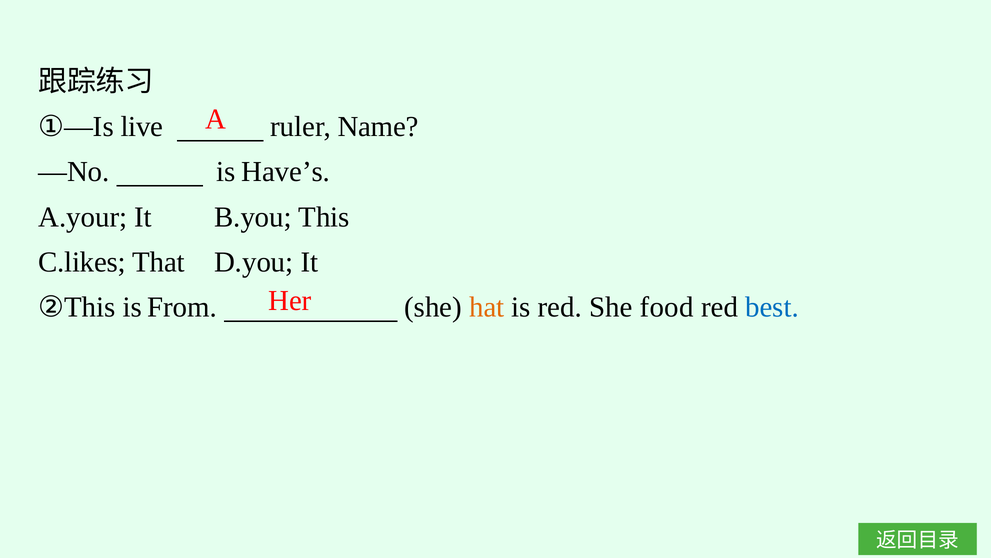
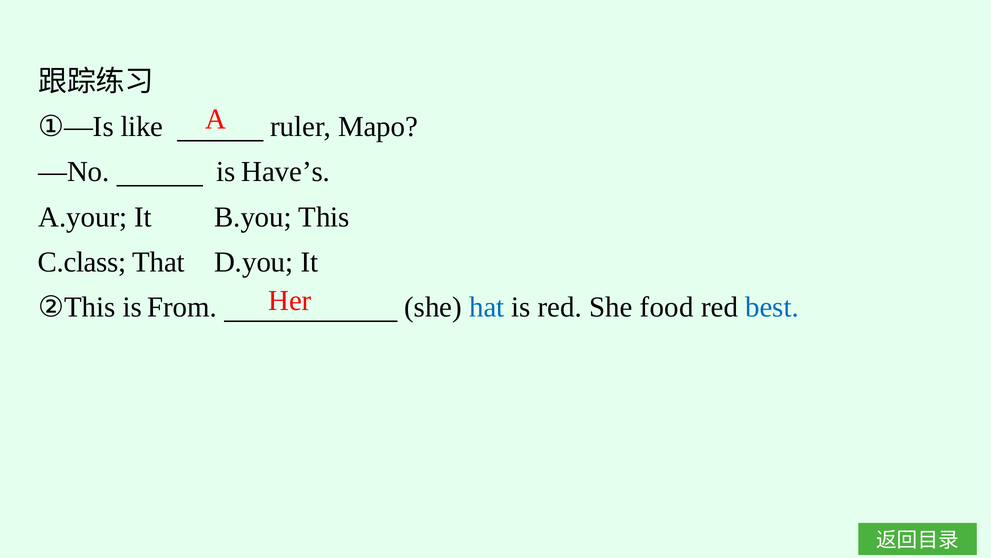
live: live -> like
Name: Name -> Mapo
C.likes: C.likes -> C.class
hat colour: orange -> blue
